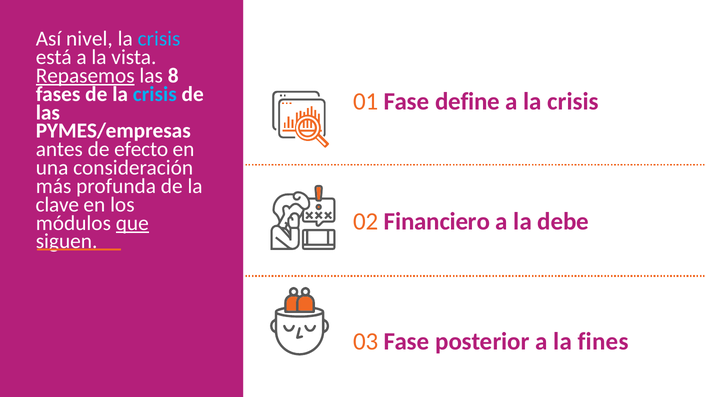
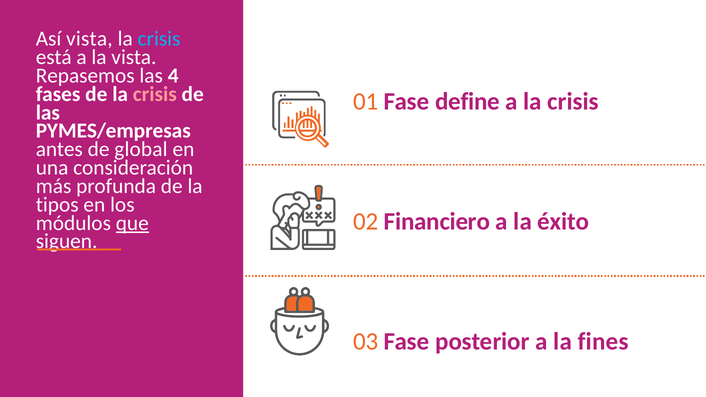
Así nivel: nivel -> vista
Repasemos underline: present -> none
8: 8 -> 4
crisis at (155, 94) colour: light blue -> pink
efecto: efecto -> global
clave: clave -> tipos
debe: debe -> éxito
